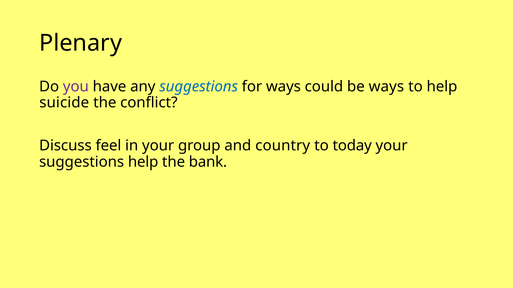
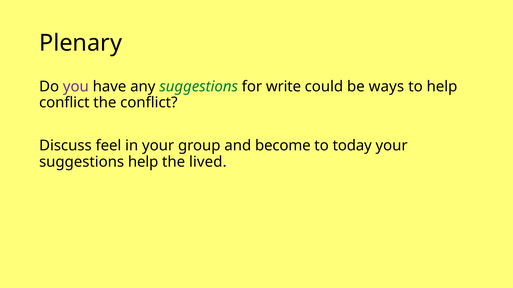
suggestions at (199, 87) colour: blue -> green
for ways: ways -> write
suicide at (64, 103): suicide -> conflict
country: country -> become
bank: bank -> lived
